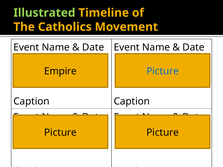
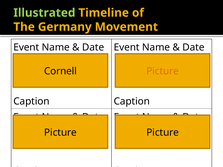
Catholics: Catholics -> Germany
Empire: Empire -> Cornell
Picture at (163, 71) colour: blue -> orange
